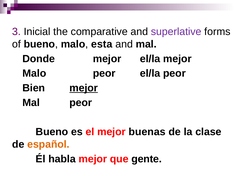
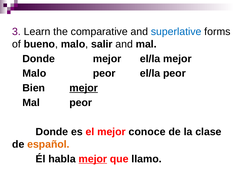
Inicial: Inicial -> Learn
superlative colour: purple -> blue
esta: esta -> salir
Bueno at (52, 132): Bueno -> Donde
buenas: buenas -> conoce
mejor at (93, 159) underline: none -> present
gente: gente -> llamo
